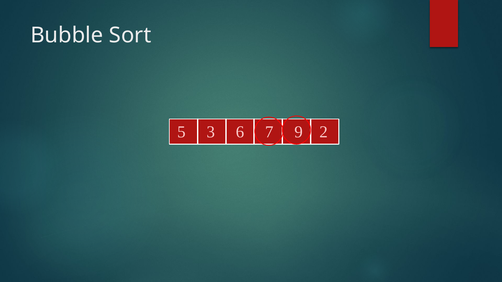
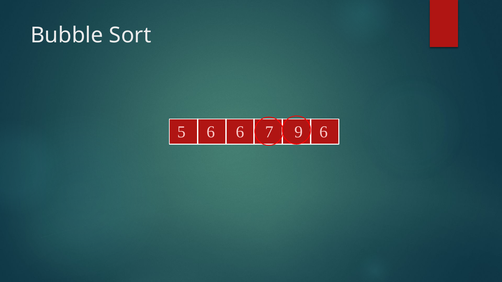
5 3: 3 -> 6
9 2: 2 -> 6
